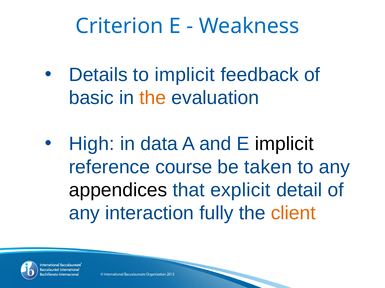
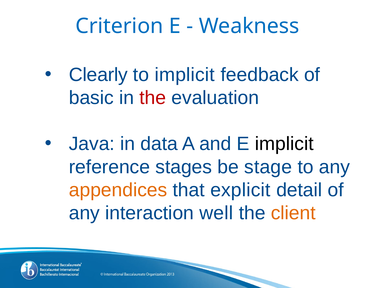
Details: Details -> Clearly
the at (153, 98) colour: orange -> red
High: High -> Java
course: course -> stages
taken: taken -> stage
appendices colour: black -> orange
fully: fully -> well
